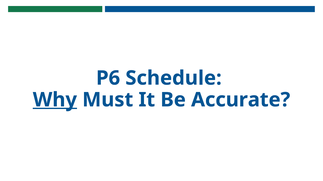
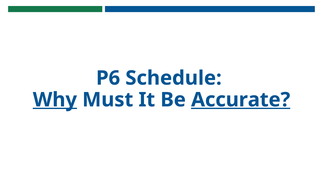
Accurate underline: none -> present
